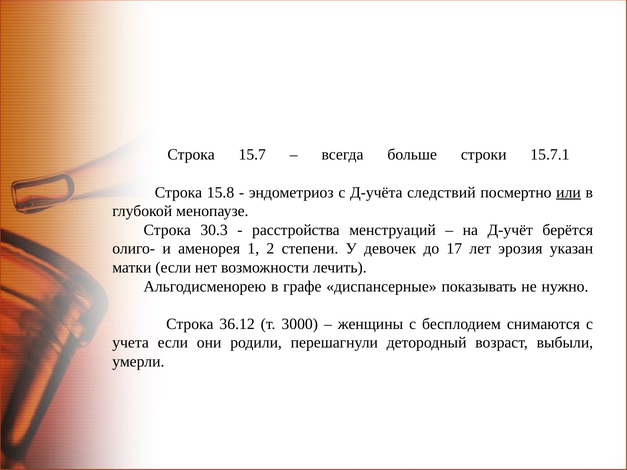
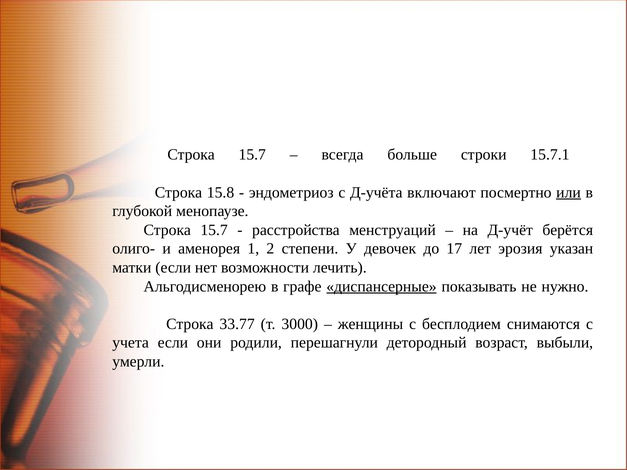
следствий: следствий -> включают
30.3 at (214, 230): 30.3 -> 15.7
диспансерные underline: none -> present
36.12: 36.12 -> 33.77
